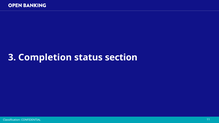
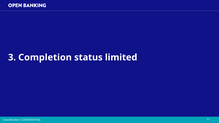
section: section -> limited
